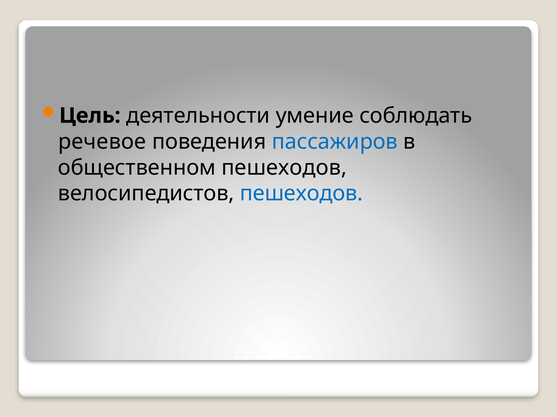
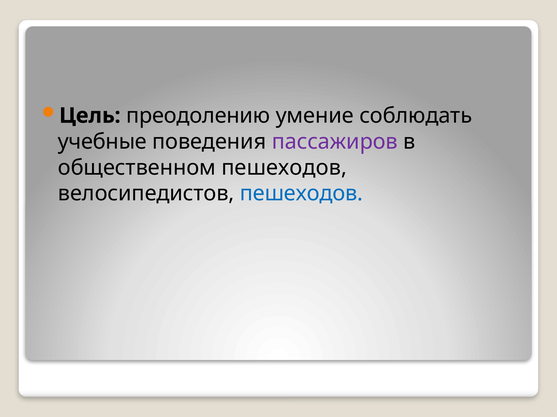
деятельности: деятельности -> преодолению
речевое: речевое -> учебные
пассажиров colour: blue -> purple
